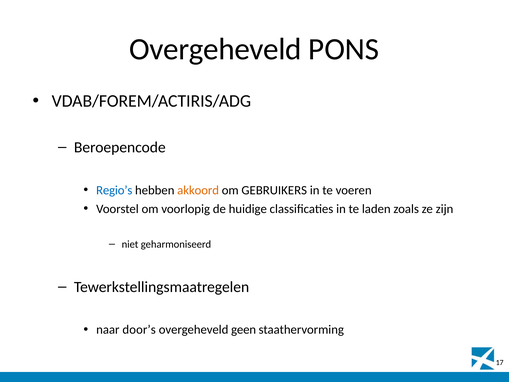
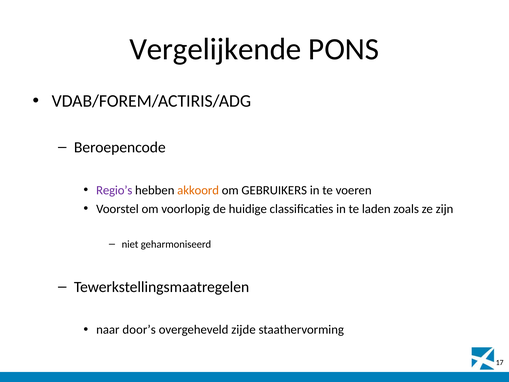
Overgeheveld at (215, 49): Overgeheveld -> Vergelijkende
Regio’s colour: blue -> purple
geen: geen -> zijde
